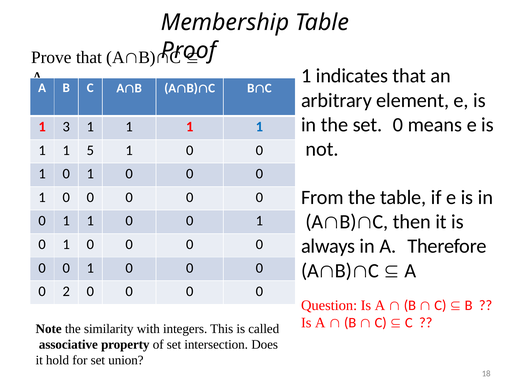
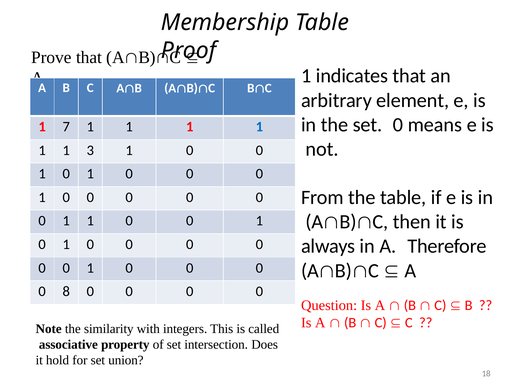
3: 3 -> 7
5: 5 -> 3
2: 2 -> 8
